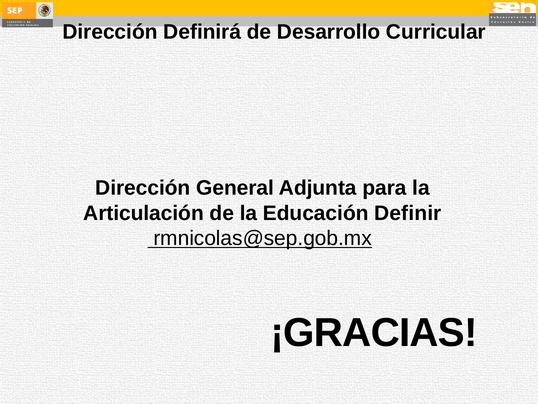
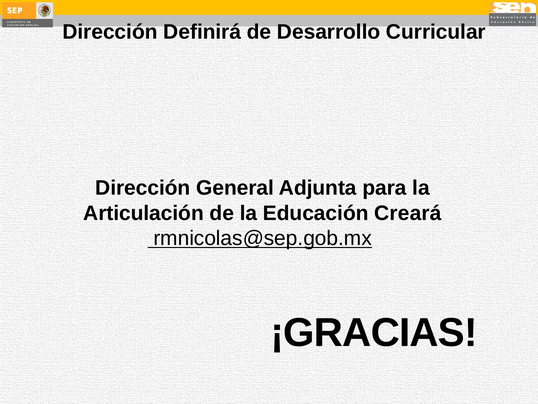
Definir: Definir -> Creará
